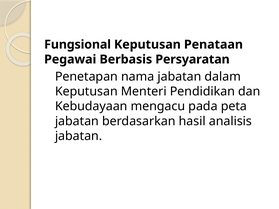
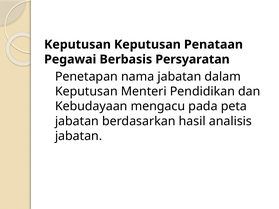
Fungsional at (78, 45): Fungsional -> Keputusan
